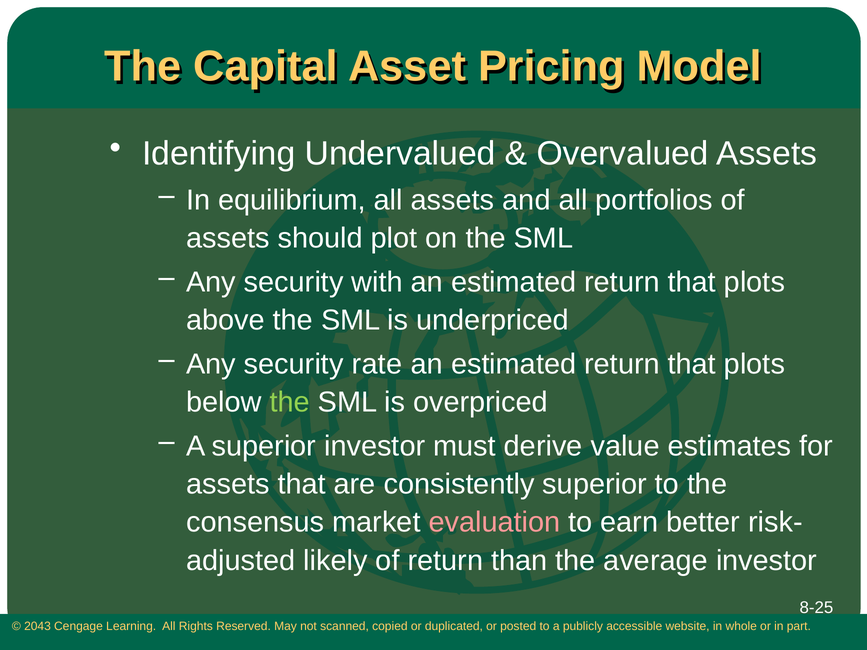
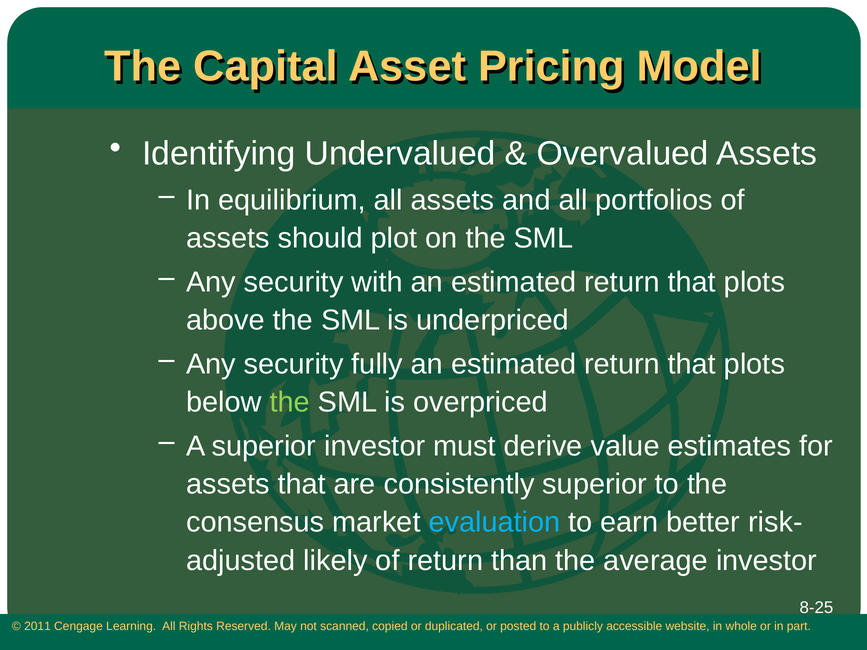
rate: rate -> fully
evaluation colour: pink -> light blue
2043: 2043 -> 2011
